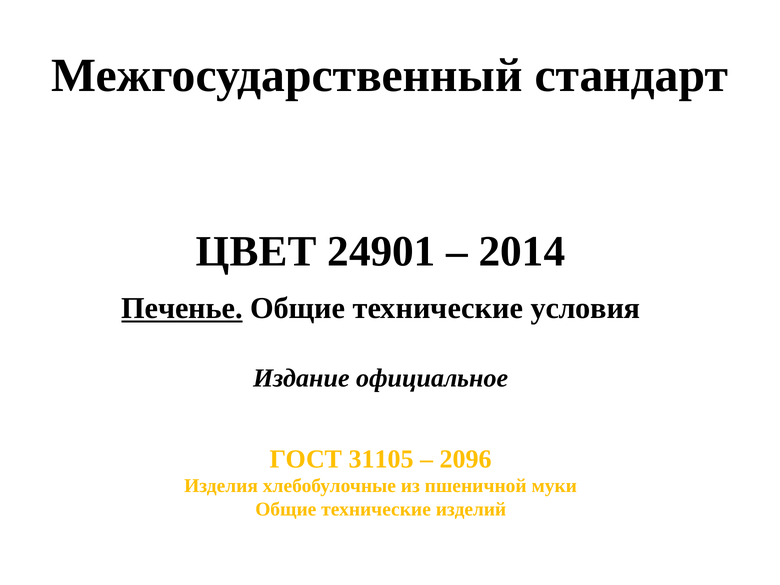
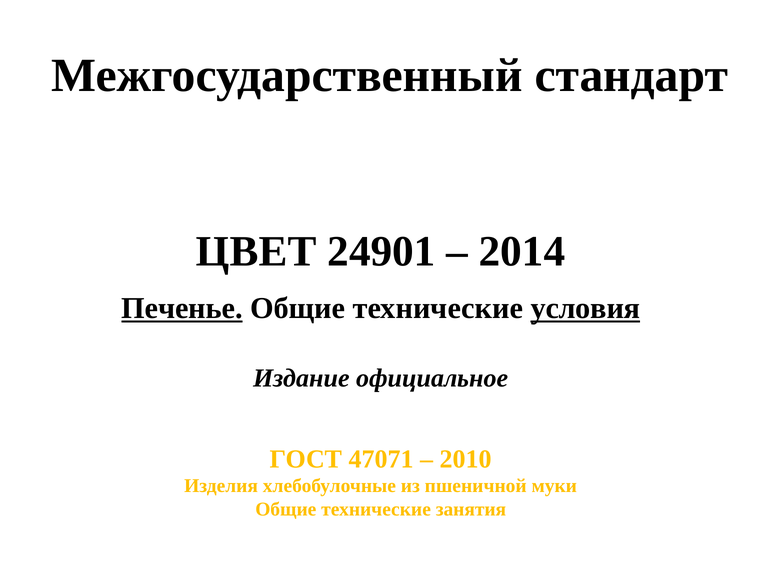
условия underline: none -> present
31105: 31105 -> 47071
2096: 2096 -> 2010
изделий: изделий -> занятия
